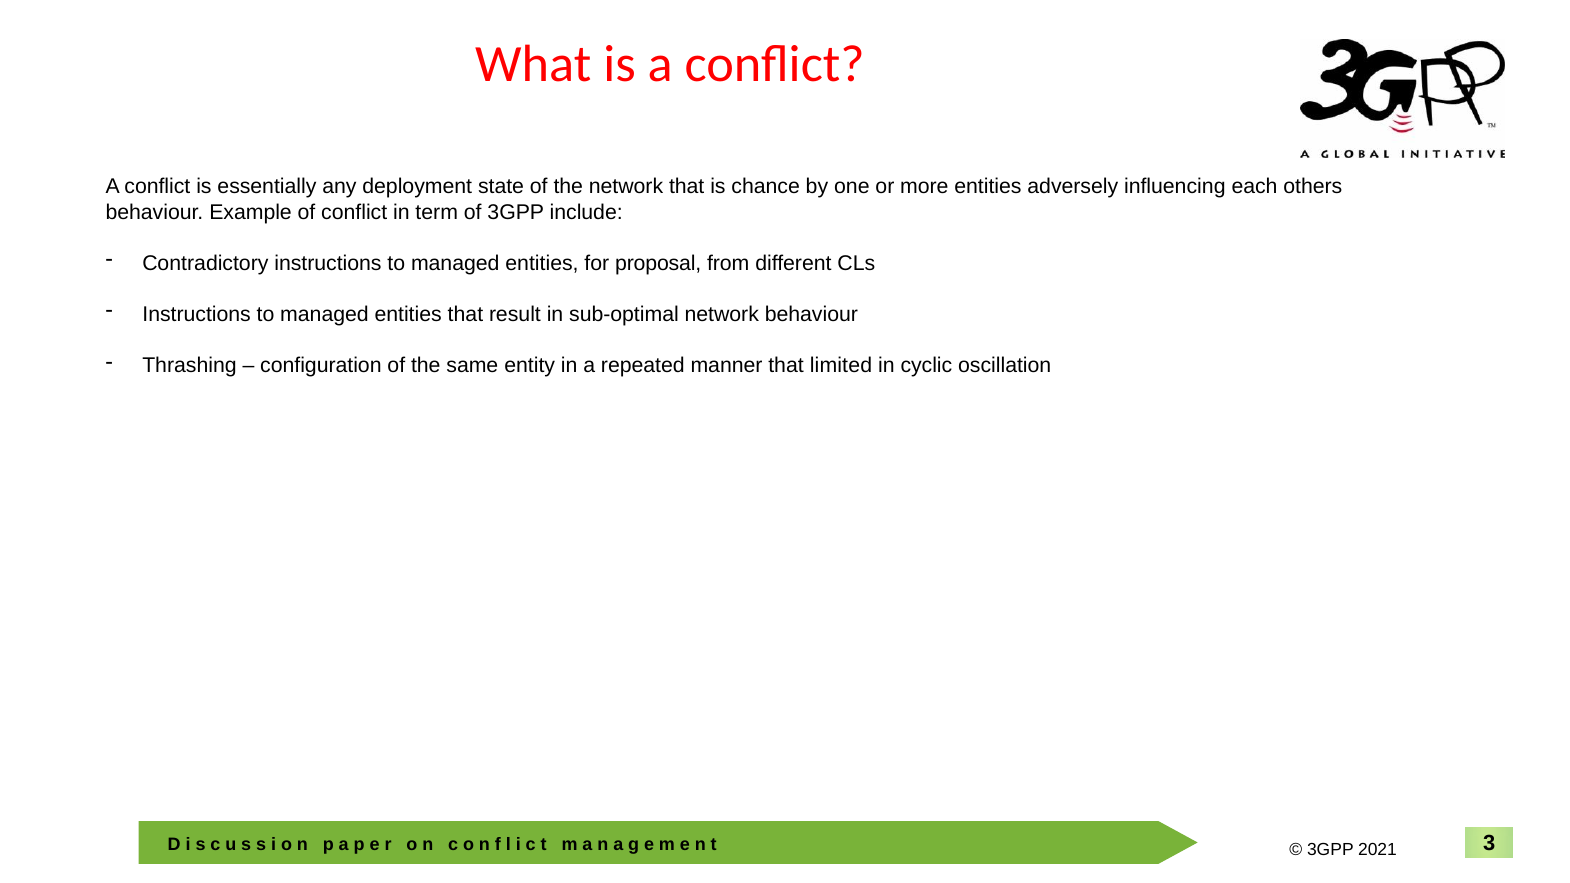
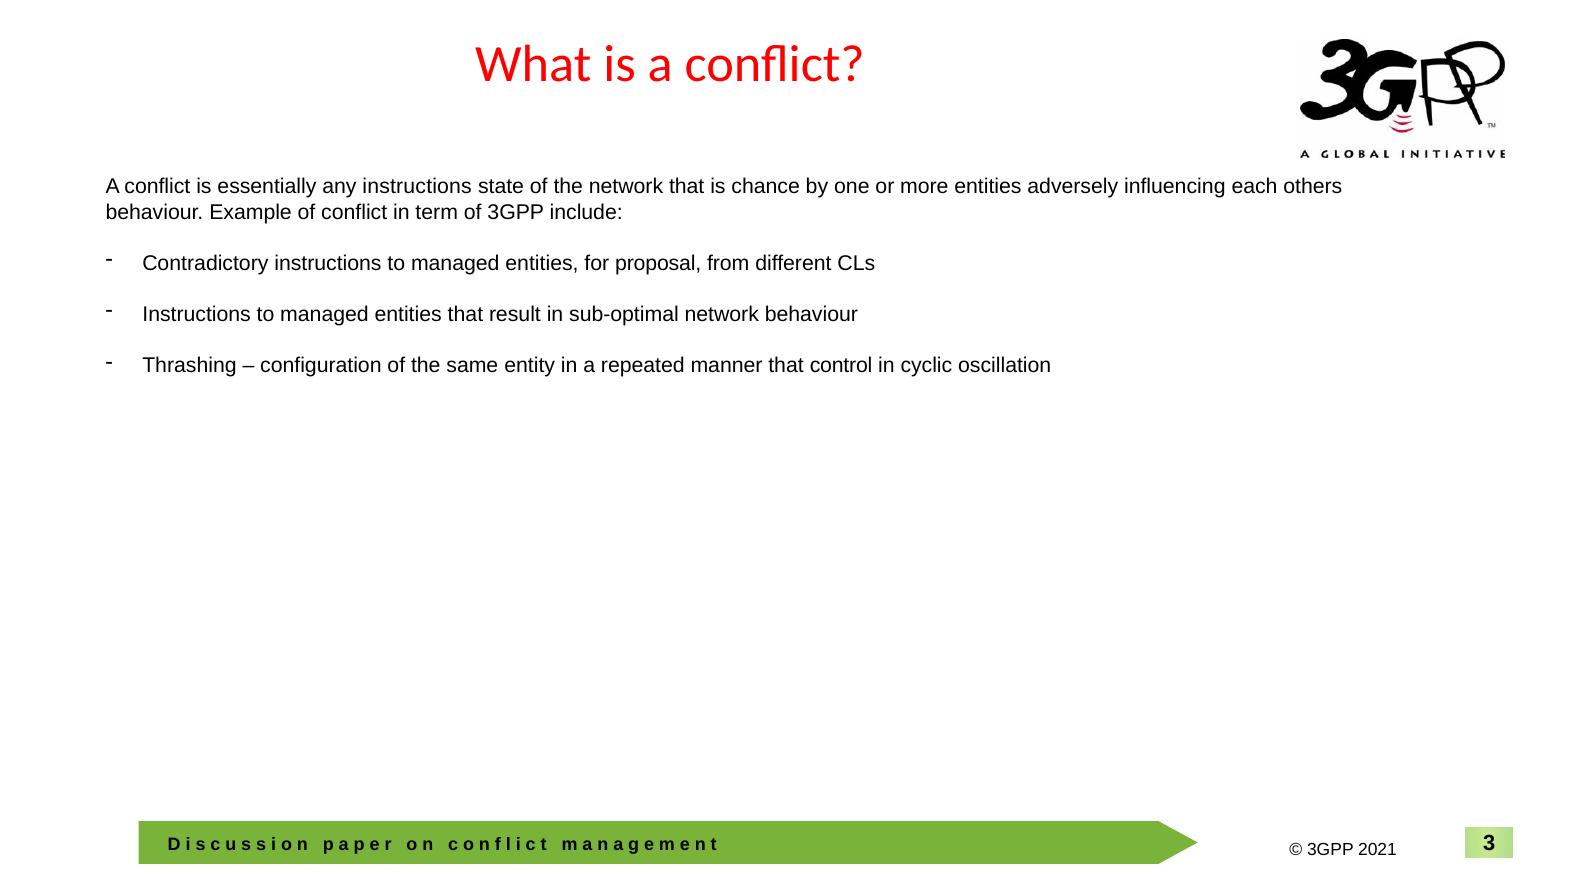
any deployment: deployment -> instructions
limited: limited -> control
